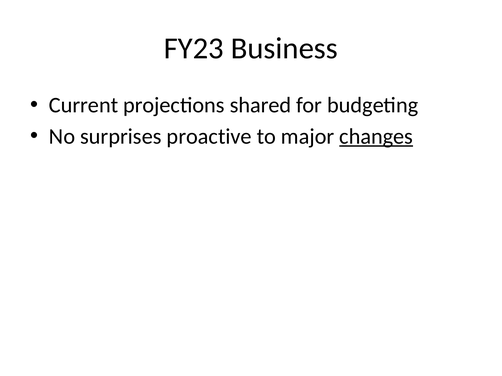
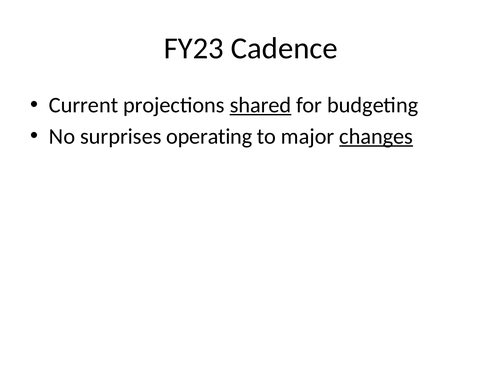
Business: Business -> Cadence
shared underline: none -> present
proactive: proactive -> operating
